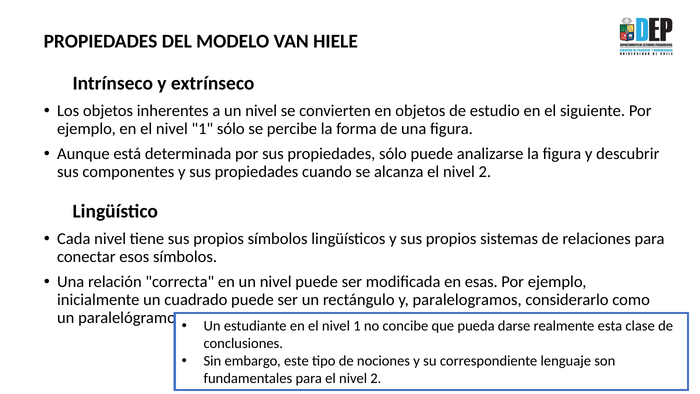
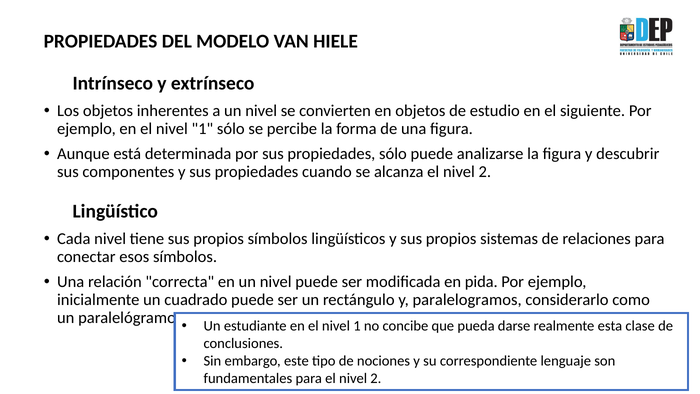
esas: esas -> pida
